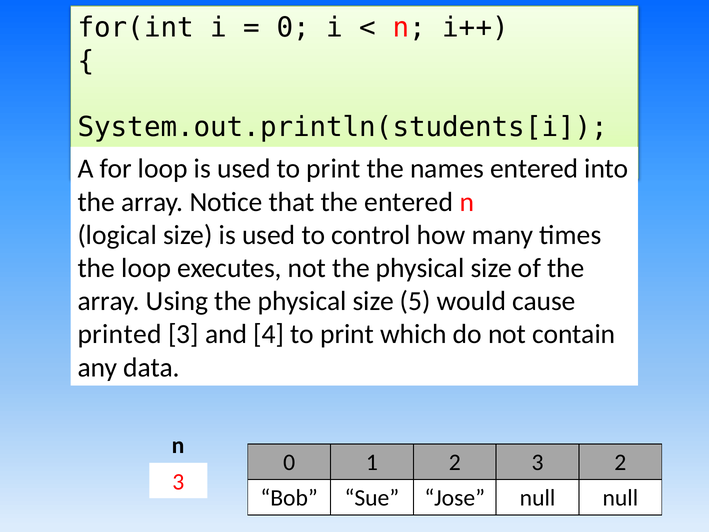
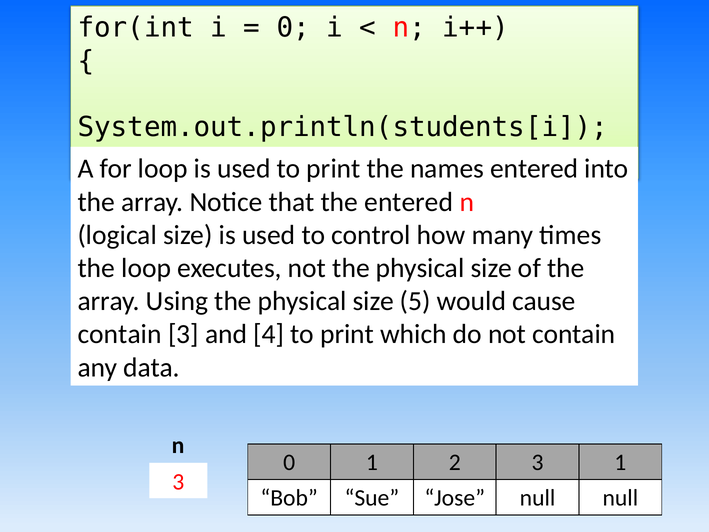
printed at (120, 334): printed -> contain
3 2: 2 -> 1
